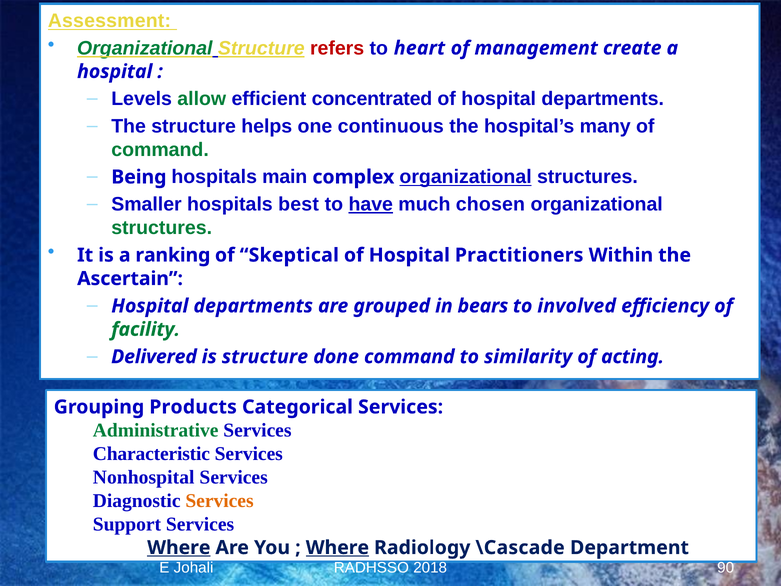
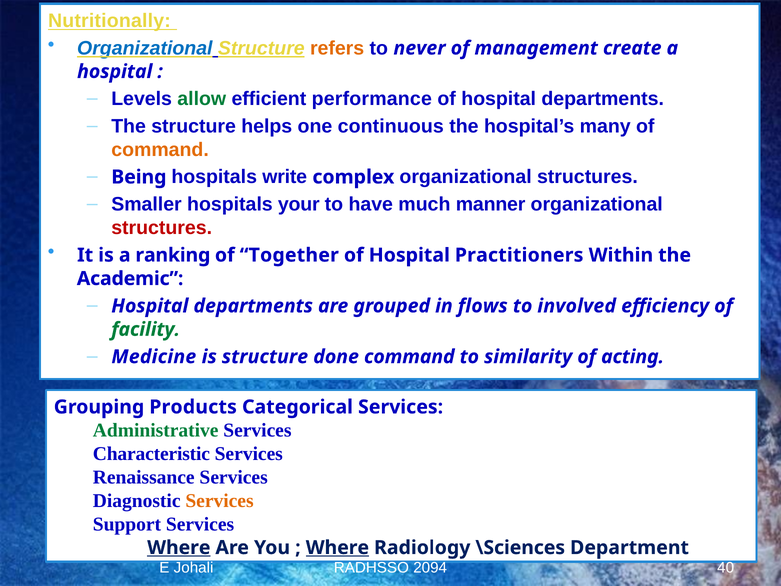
Assessment: Assessment -> Nutritionally
Organizational at (145, 48) colour: green -> blue
refers colour: red -> orange
heart: heart -> never
concentrated: concentrated -> performance
command at (160, 150) colour: green -> orange
main: main -> write
organizational at (466, 177) underline: present -> none
best: best -> your
have underline: present -> none
chosen: chosen -> manner
structures at (162, 228) colour: green -> red
Skeptical: Skeptical -> Together
Ascertain: Ascertain -> Academic
bears: bears -> flows
Delivered: Delivered -> Medicine
Nonhospital: Nonhospital -> Renaissance
\Cascade: \Cascade -> \Sciences
2018: 2018 -> 2094
90: 90 -> 40
